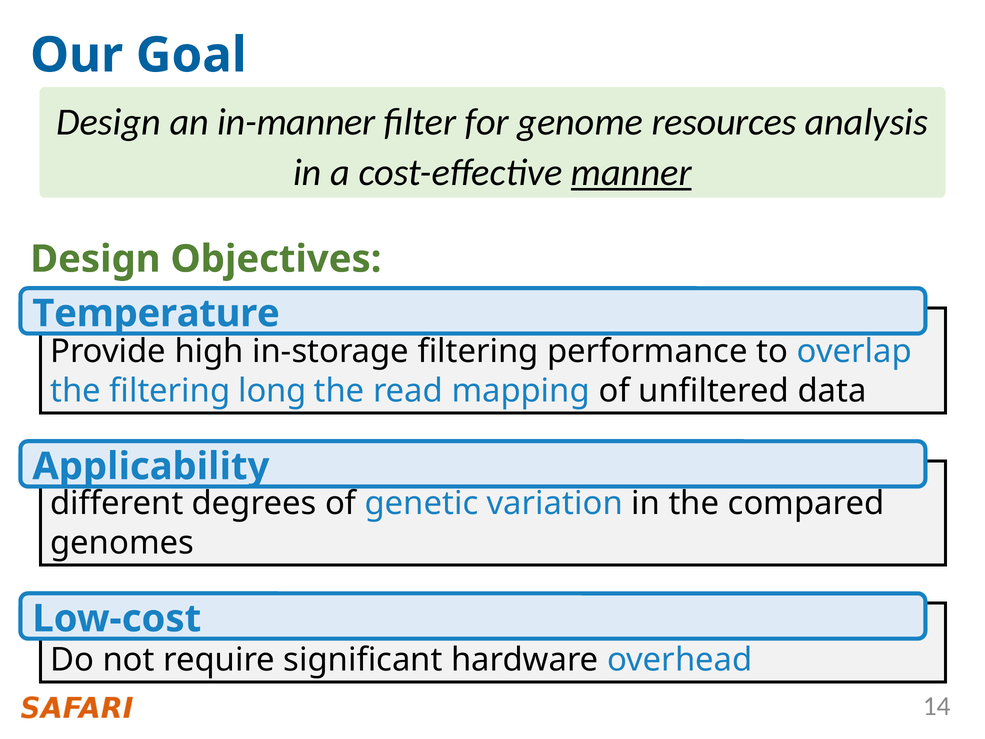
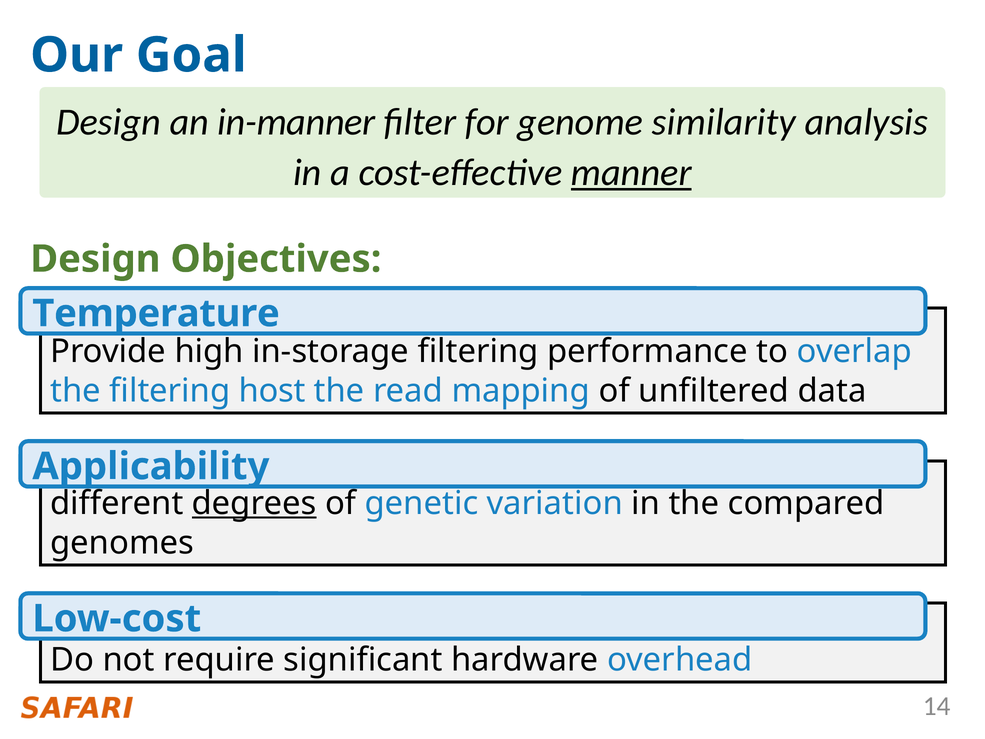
resources: resources -> similarity
long: long -> host
degrees underline: none -> present
